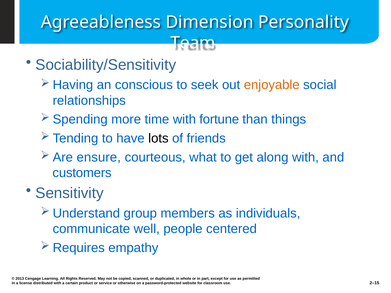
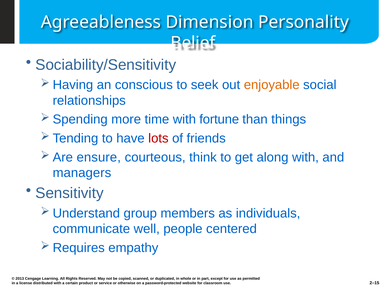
Team: Team -> Belief
lots colour: black -> red
what: what -> think
customers: customers -> managers
